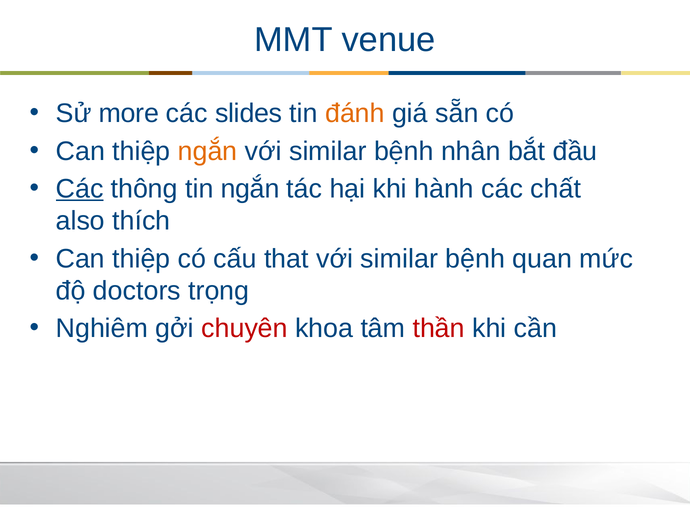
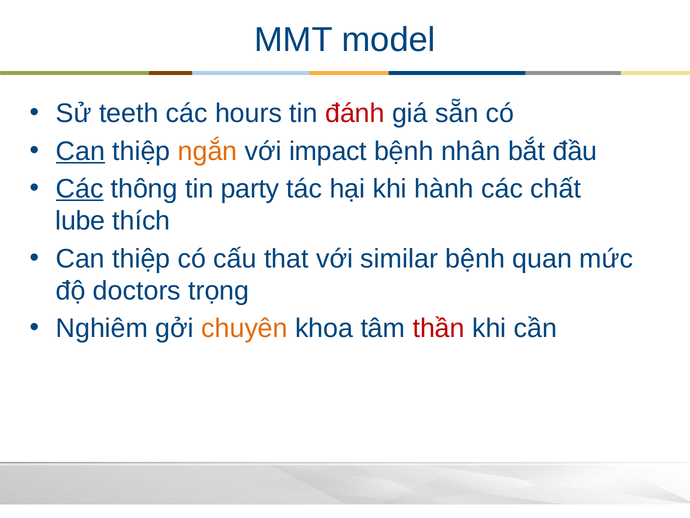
venue: venue -> model
more: more -> teeth
slides: slides -> hours
đánh colour: orange -> red
Can at (80, 151) underline: none -> present
similar at (328, 151): similar -> impact
tin ngắn: ngắn -> party
also: also -> lube
chuyên colour: red -> orange
